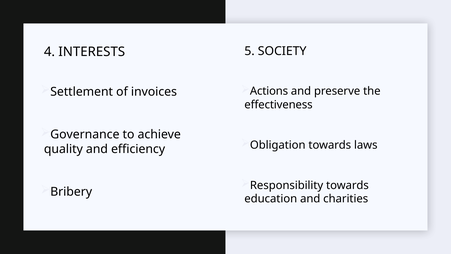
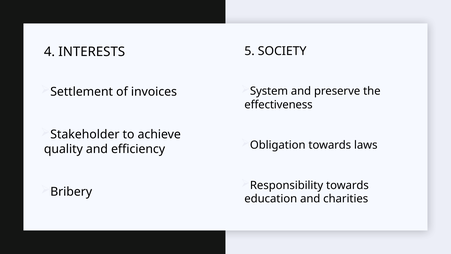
Actions: Actions -> System
Governance: Governance -> Stakeholder
